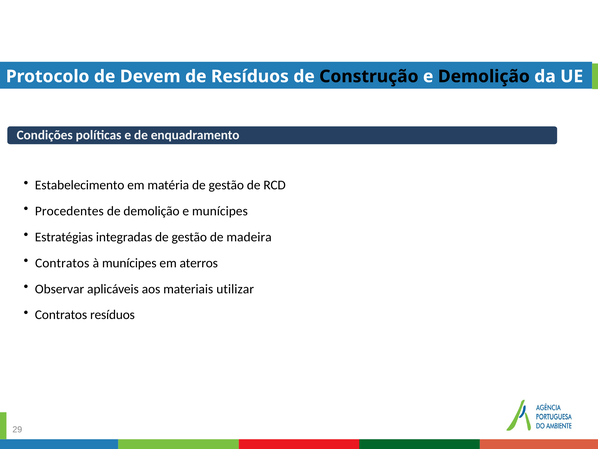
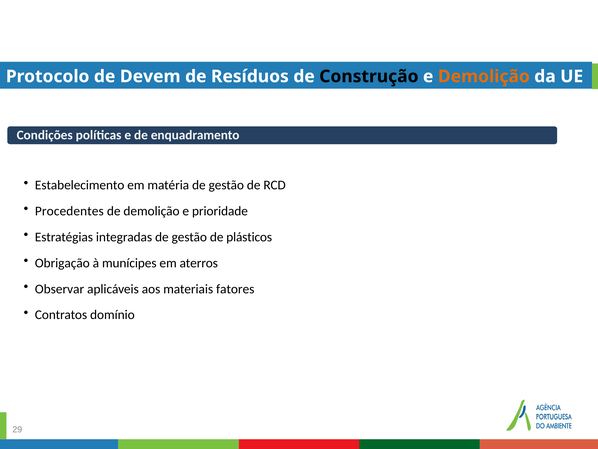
Demolição at (484, 76) colour: black -> orange
e munícipes: munícipes -> prioridade
madeira: madeira -> plásticos
Contratos at (62, 263): Contratos -> Obrigação
utilizar: utilizar -> fatores
Contratos resíduos: resíduos -> domínio
